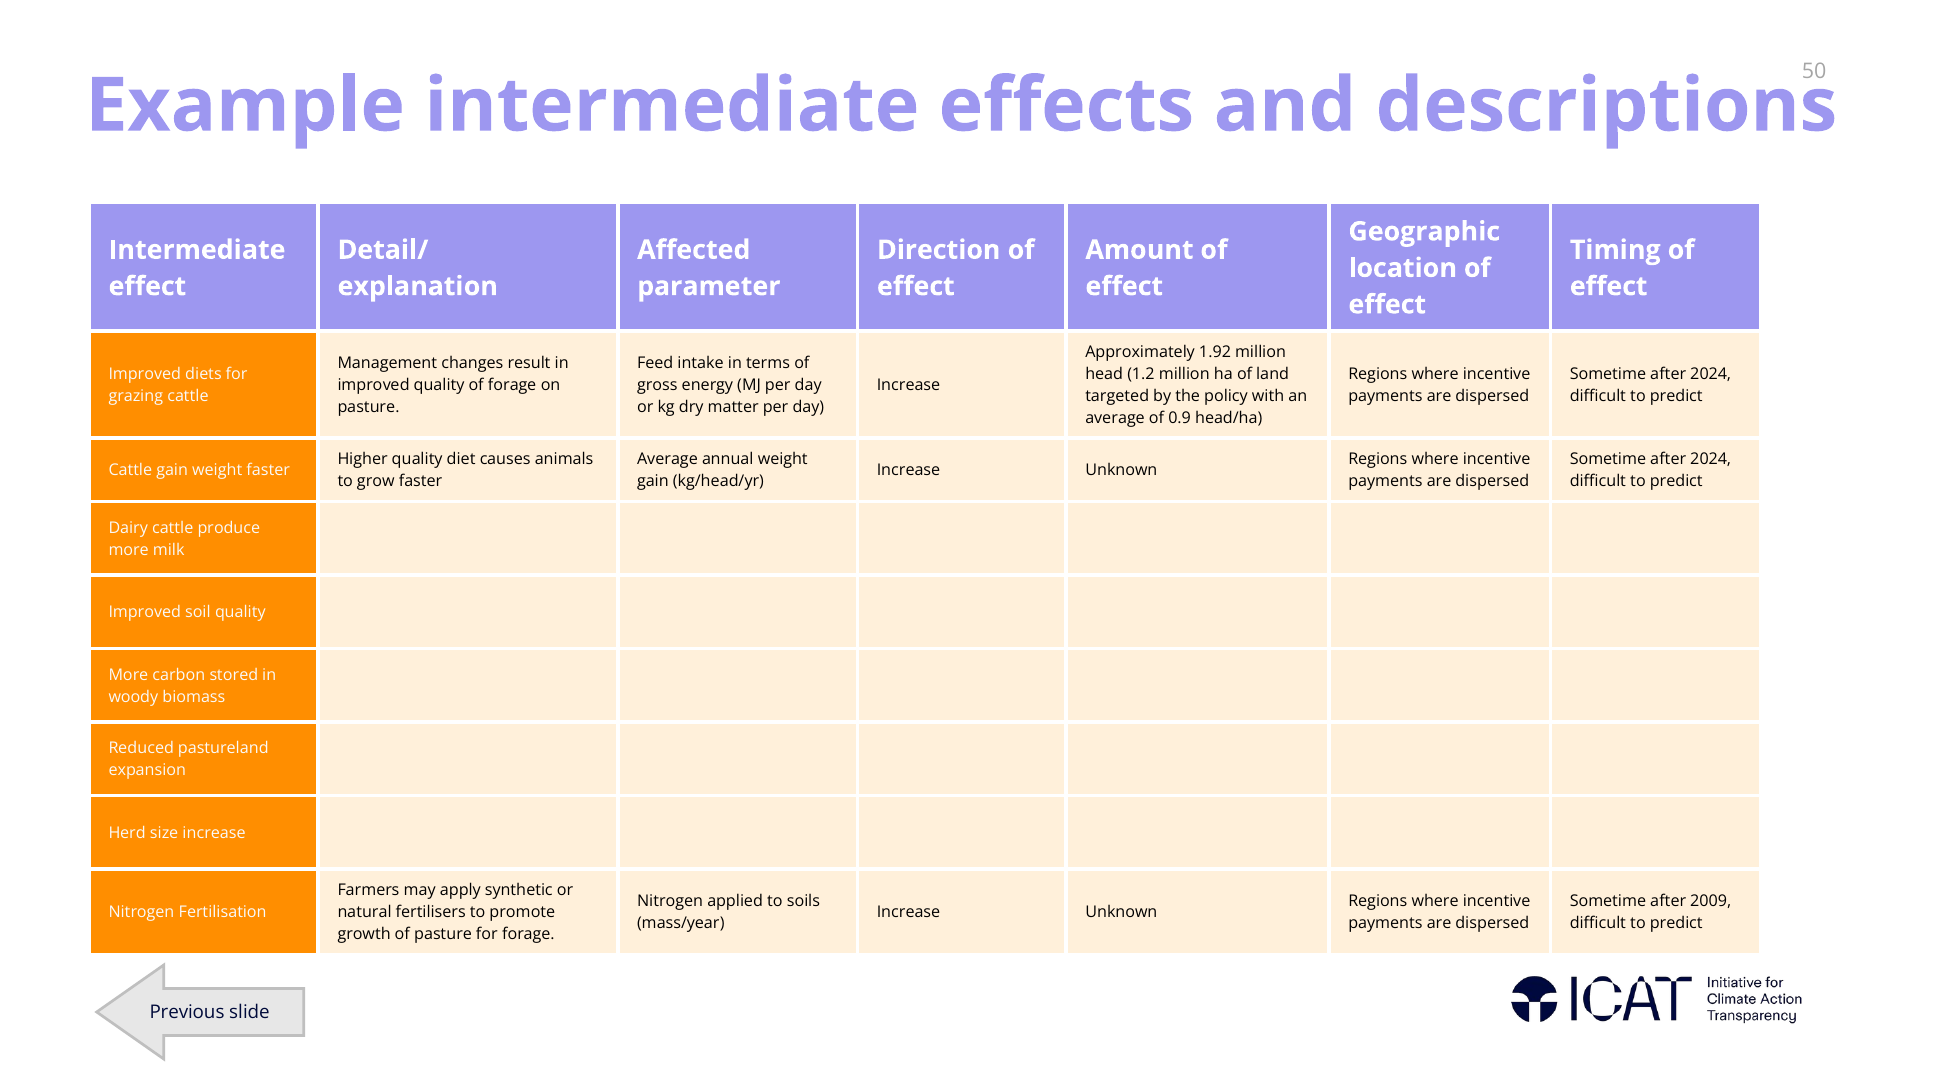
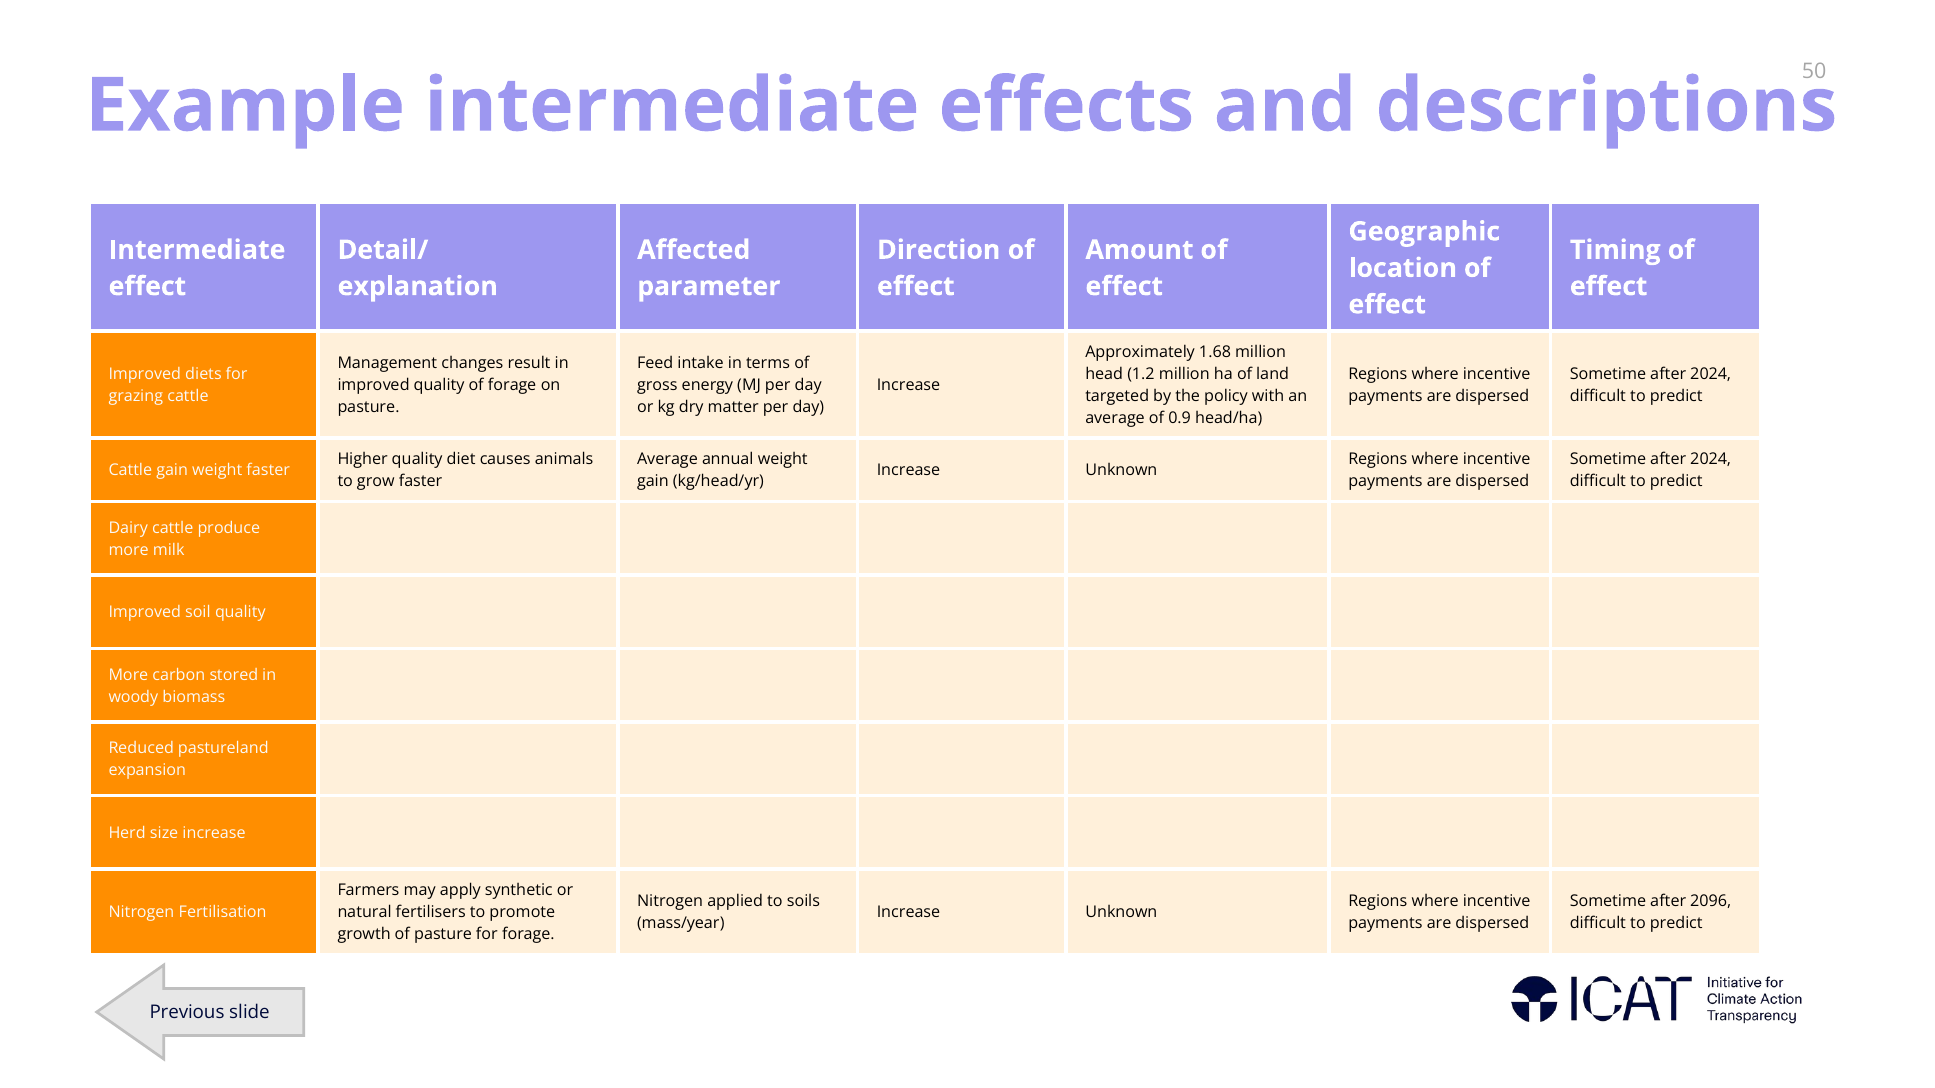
1.92: 1.92 -> 1.68
2009: 2009 -> 2096
